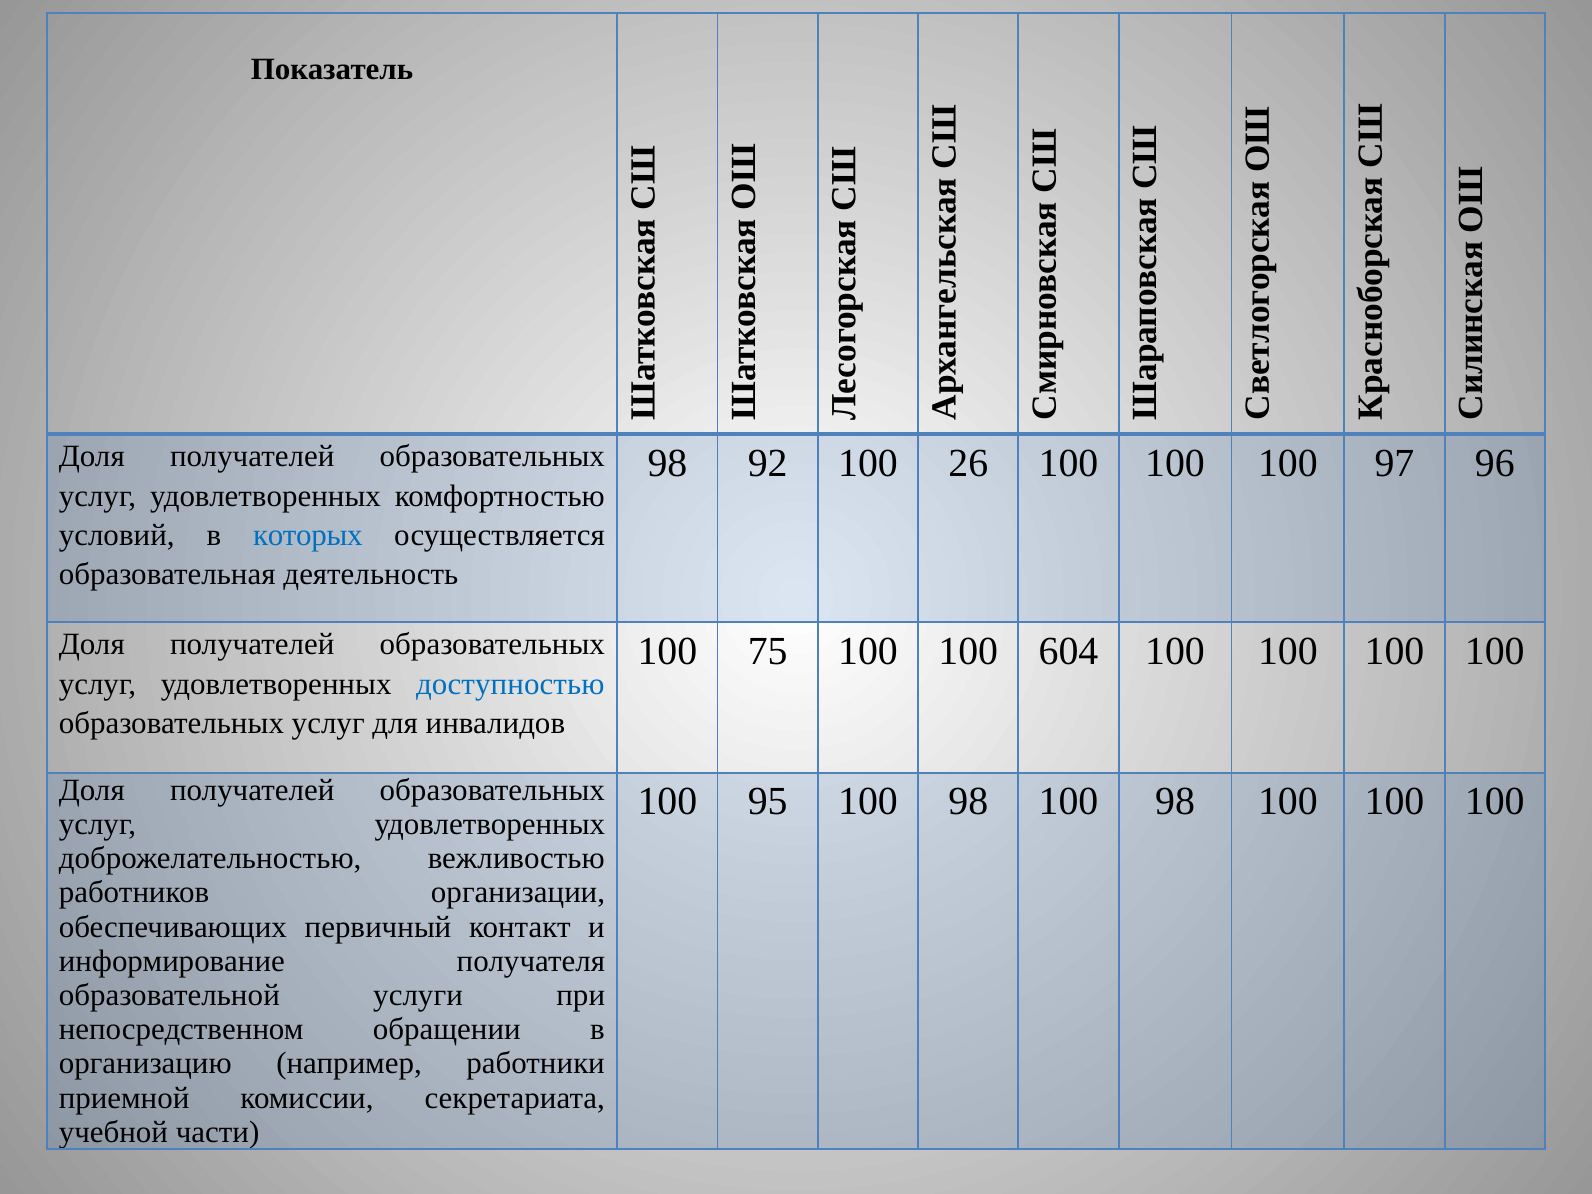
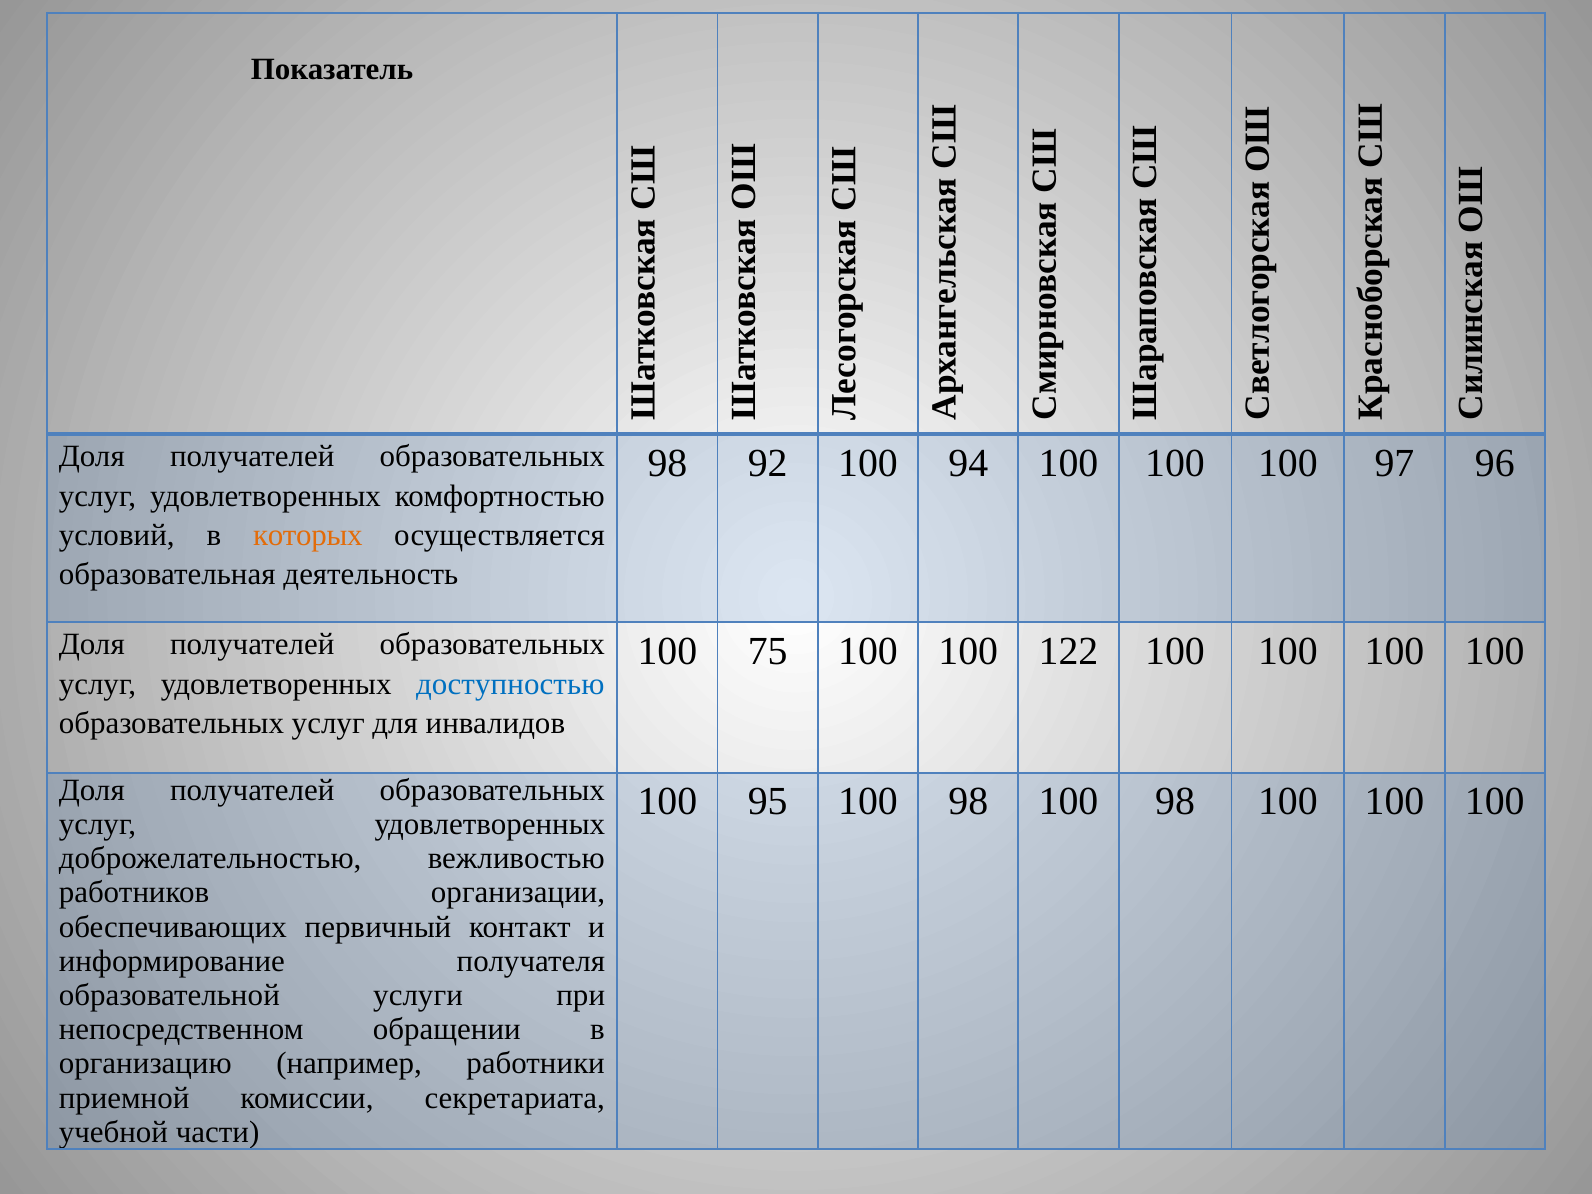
26: 26 -> 94
которых colour: blue -> orange
604: 604 -> 122
